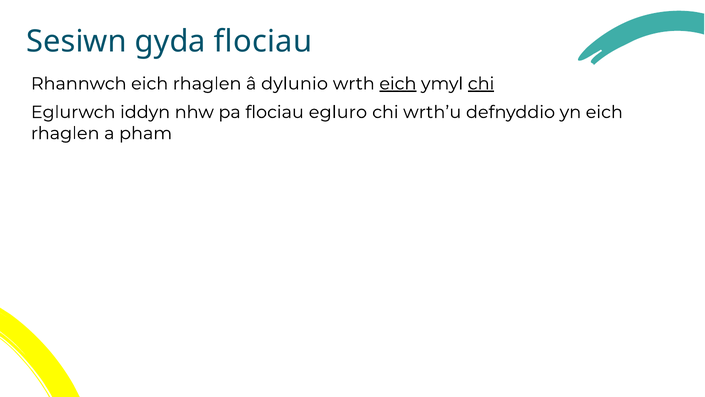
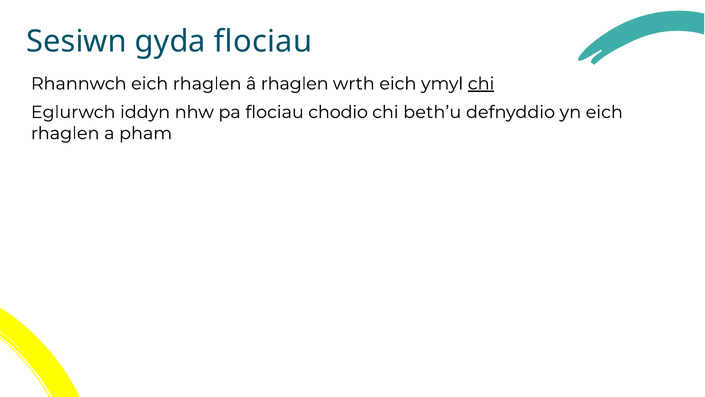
â dylunio: dylunio -> rhaglen
eich at (398, 84) underline: present -> none
egluro: egluro -> chodio
wrth’u: wrth’u -> beth’u
